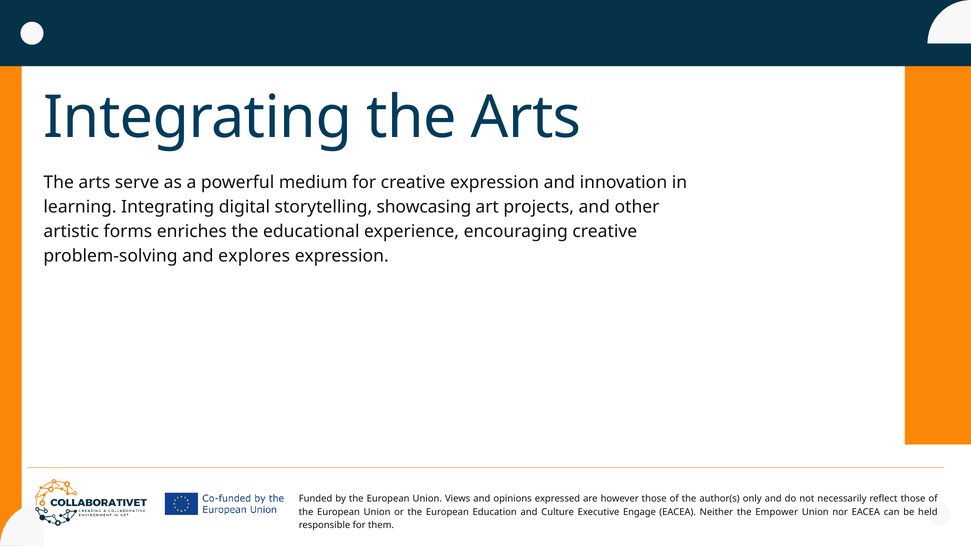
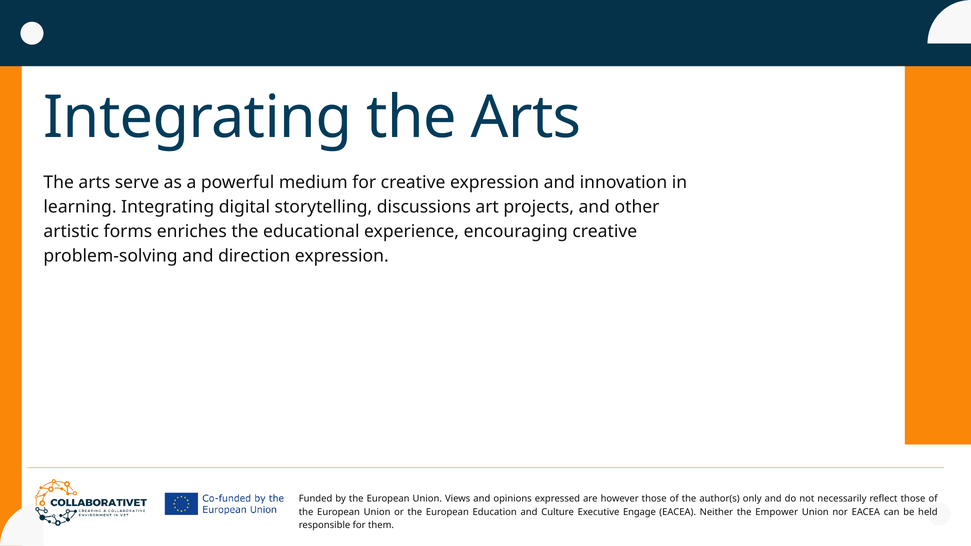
showcasing: showcasing -> discussions
explores: explores -> direction
